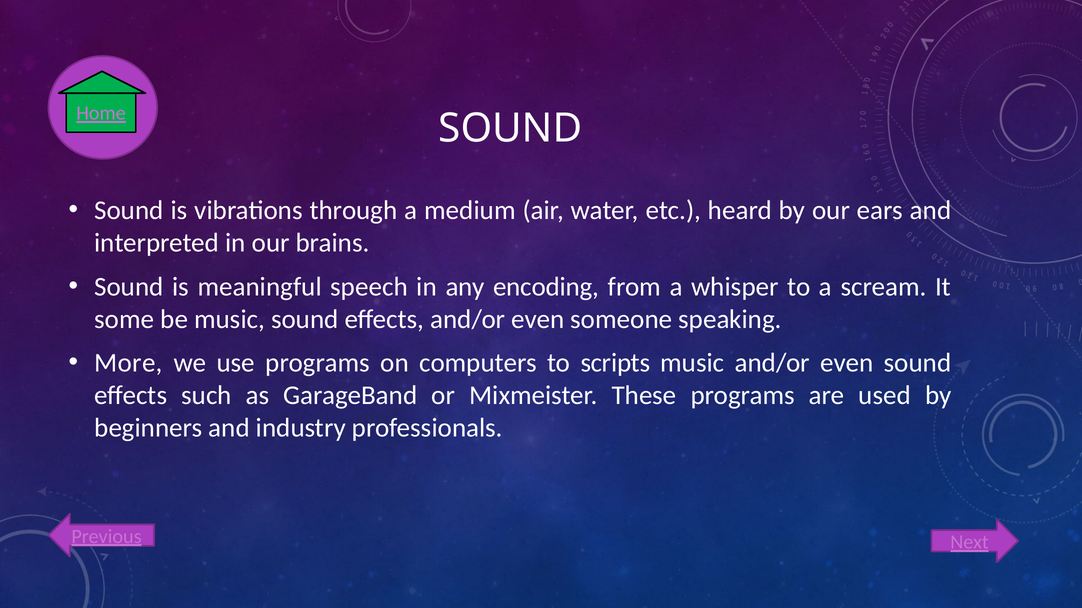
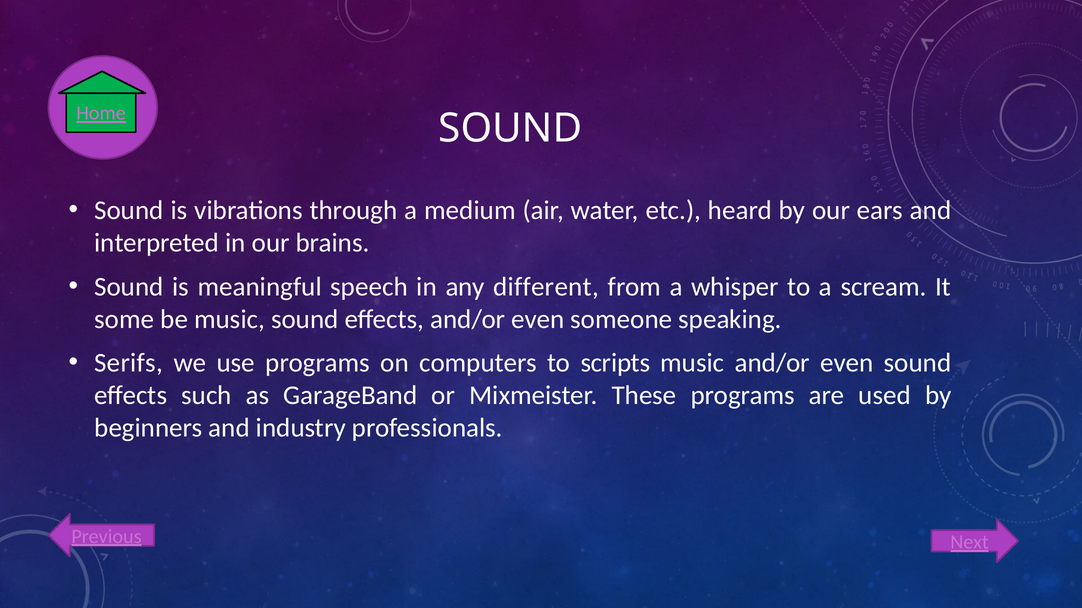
encoding: encoding -> different
More: More -> Serifs
